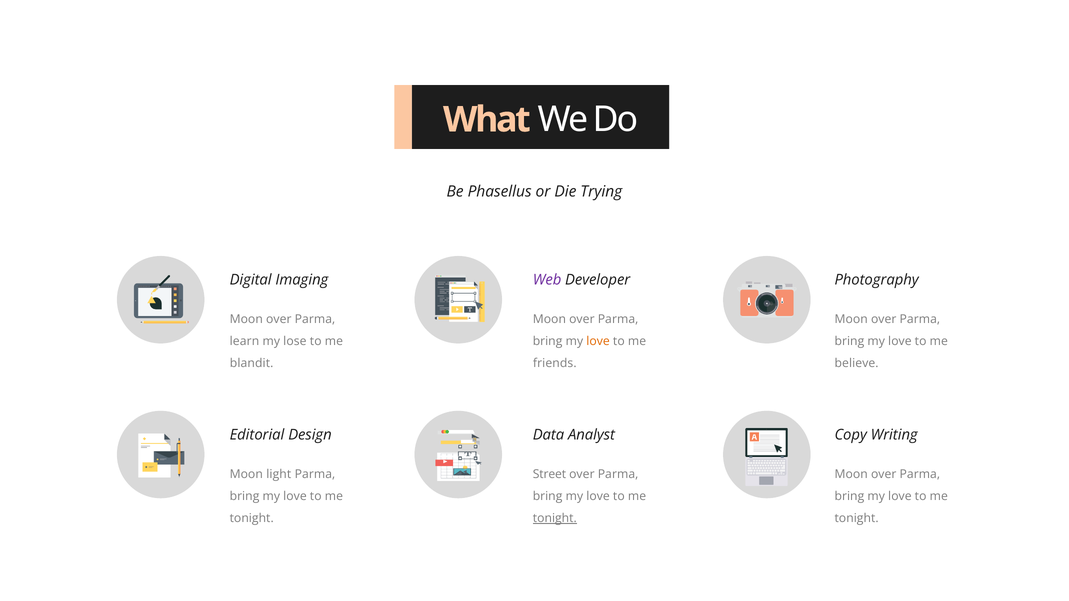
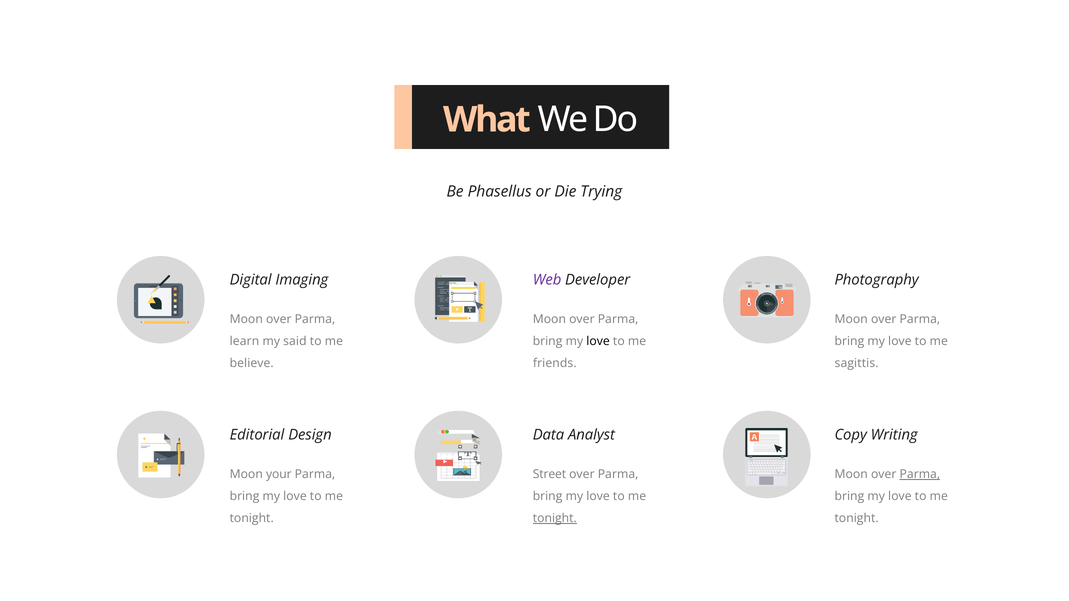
lose: lose -> said
love at (598, 341) colour: orange -> black
blandit: blandit -> believe
believe: believe -> sagittis
light: light -> your
Parma at (920, 474) underline: none -> present
